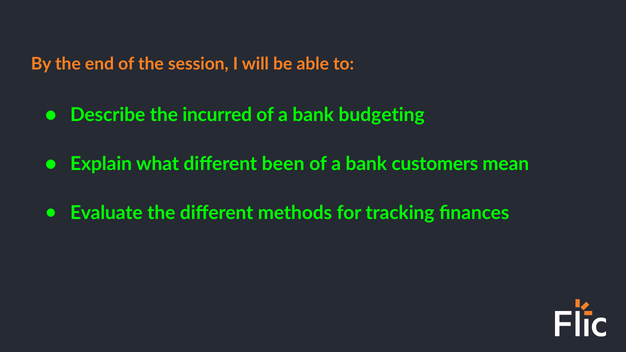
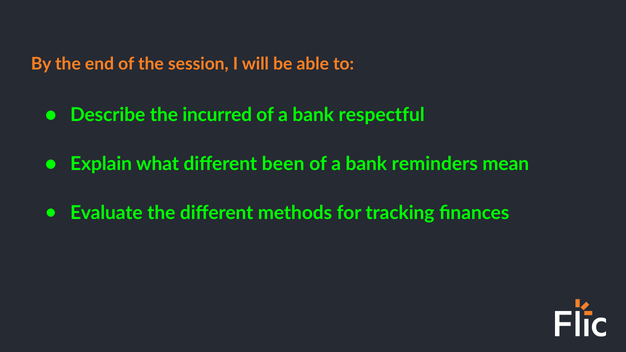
budgeting: budgeting -> respectful
customers: customers -> reminders
